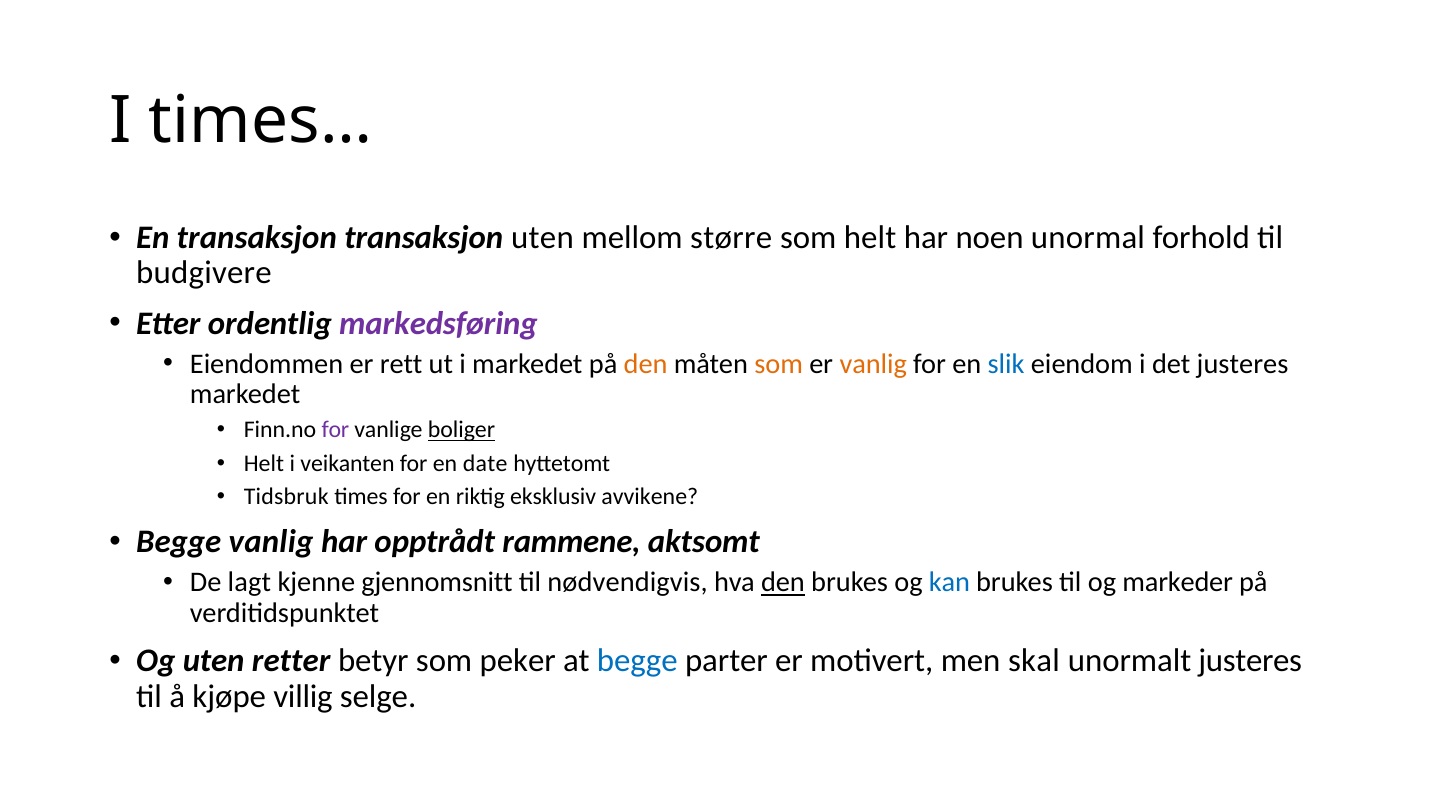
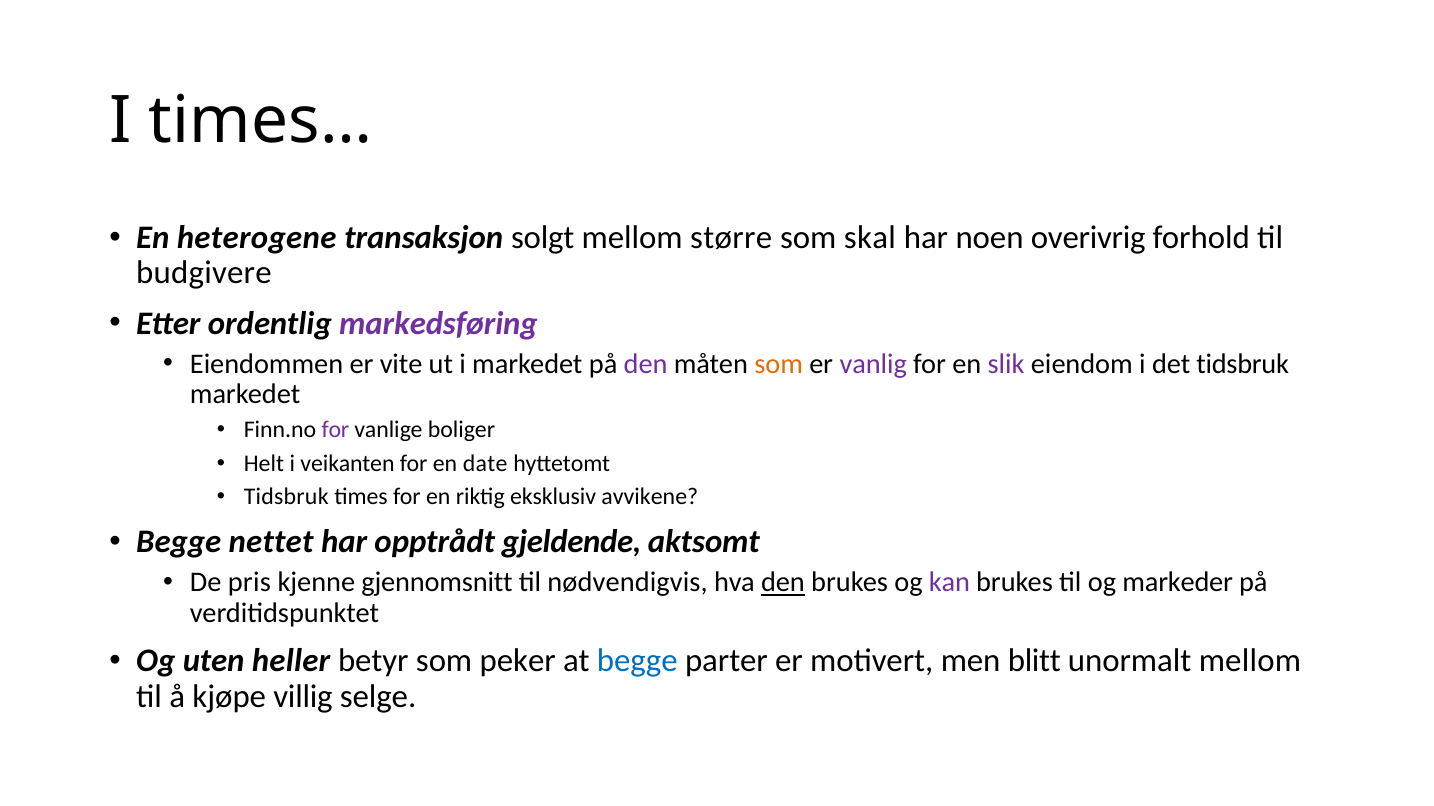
En transaksjon: transaksjon -> heterogene
transaksjon uten: uten -> solgt
som helt: helt -> skal
unormal: unormal -> overivrig
rett: rett -> vite
den at (646, 364) colour: orange -> purple
vanlig at (873, 364) colour: orange -> purple
slik colour: blue -> purple
det justeres: justeres -> tidsbruk
boliger underline: present -> none
Begge vanlig: vanlig -> nettet
rammene: rammene -> gjeldende
lagt: lagt -> pris
kan colour: blue -> purple
retter: retter -> heller
skal: skal -> blitt
unormalt justeres: justeres -> mellom
